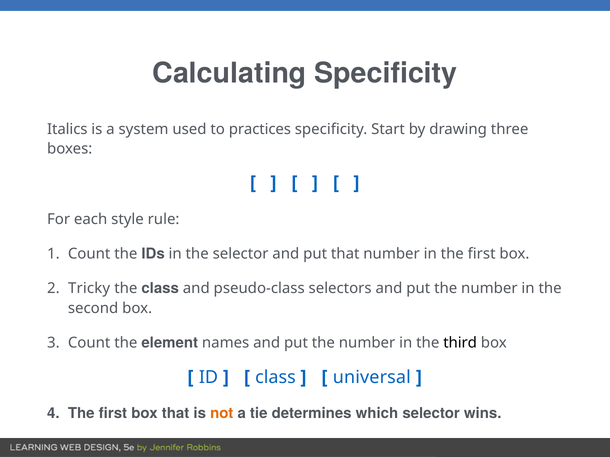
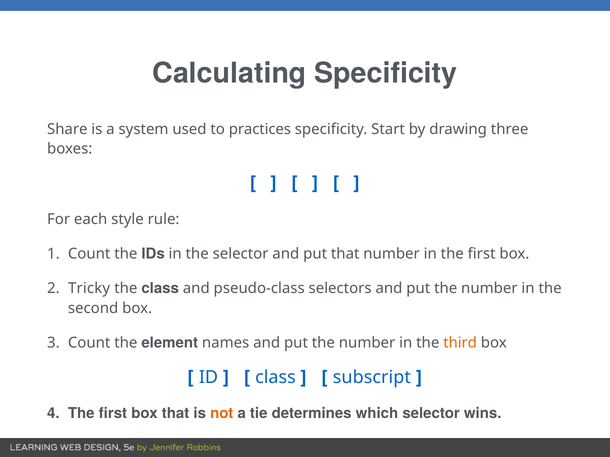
Italics: Italics -> Share
third colour: black -> orange
universal: universal -> subscript
